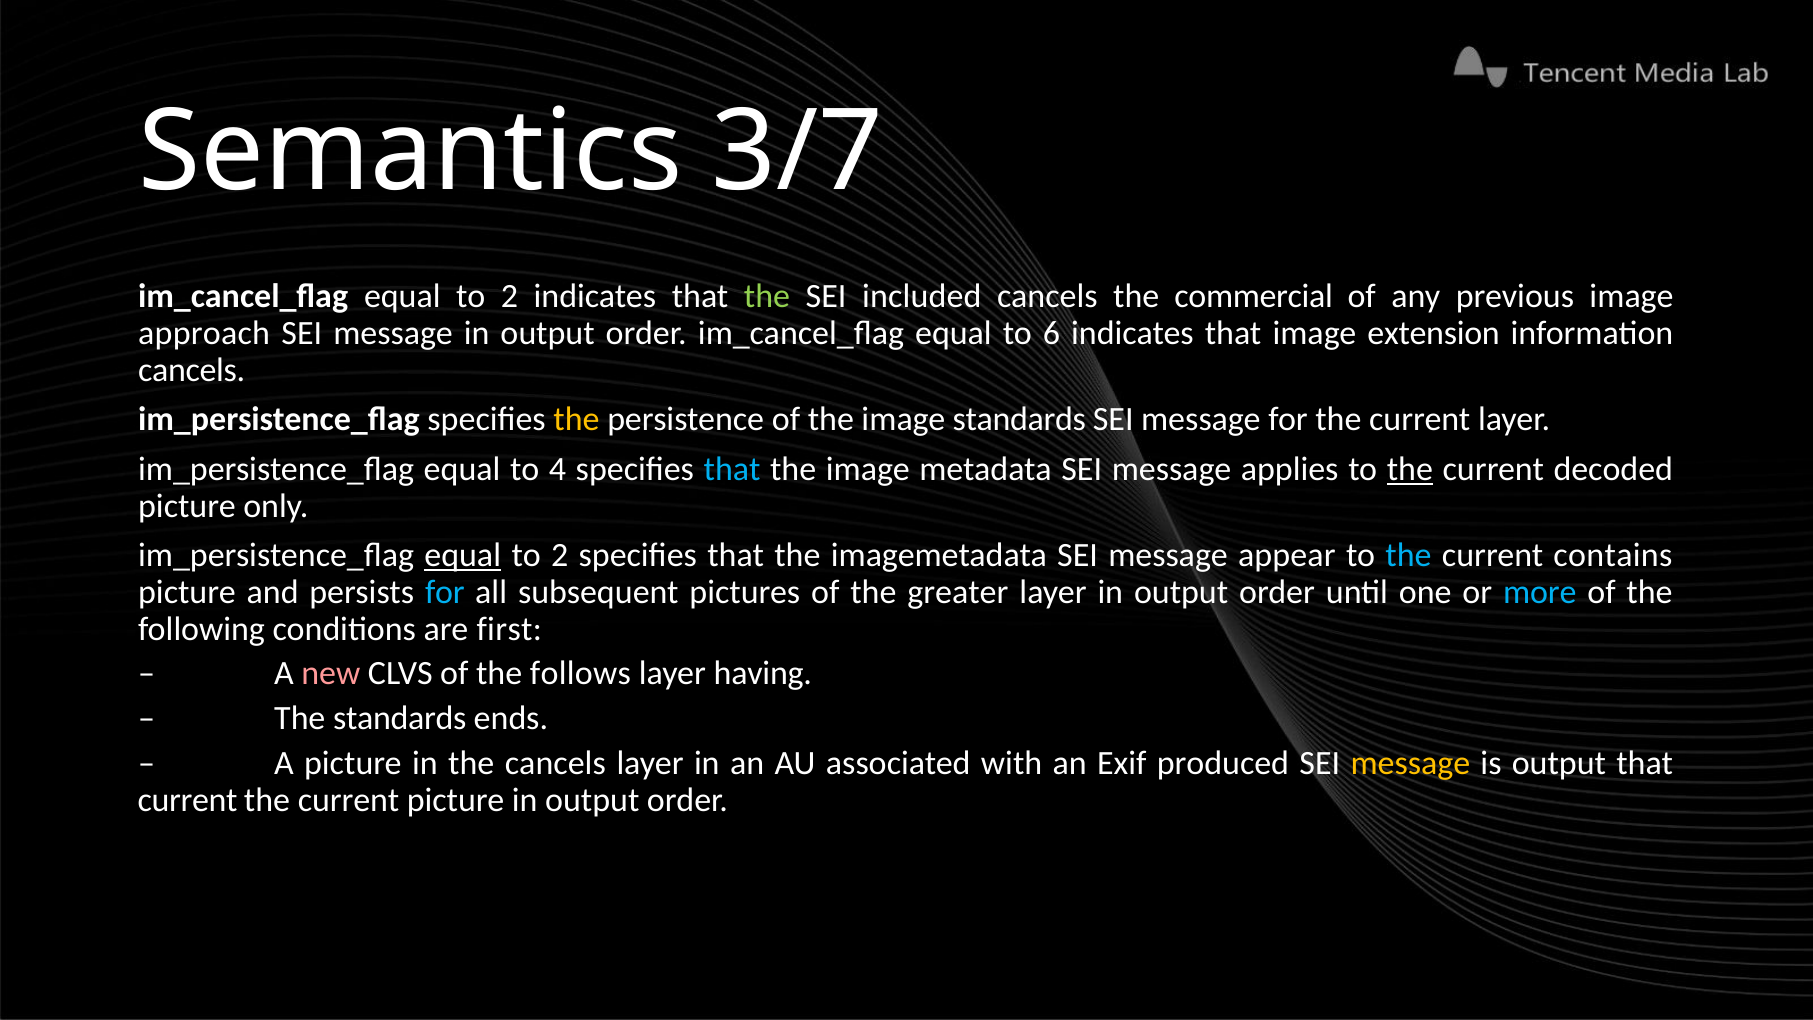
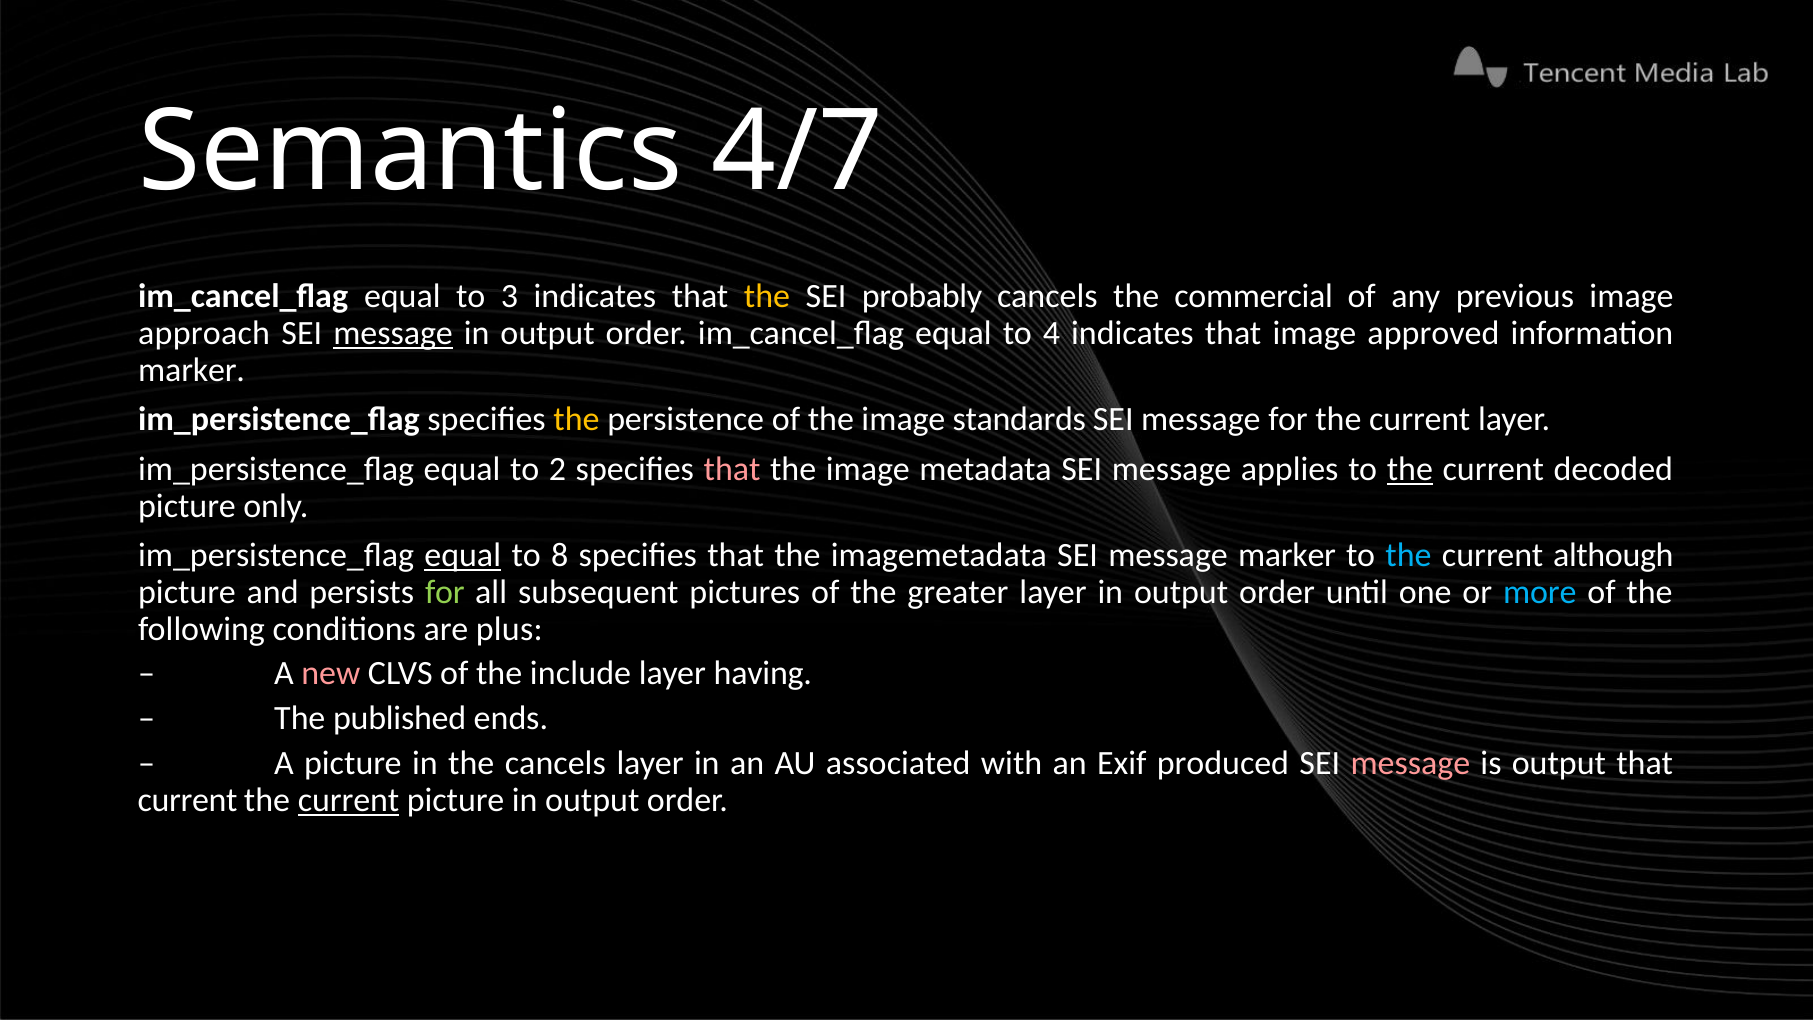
3/7: 3/7 -> 4/7
im_cancel_flag equal to 2: 2 -> 3
the at (767, 296) colour: light green -> yellow
included: included -> probably
message at (393, 333) underline: none -> present
6: 6 -> 4
extension: extension -> approved
cancels at (192, 370): cancels -> marker
4: 4 -> 2
that at (732, 469) colour: light blue -> pink
2 at (560, 555): 2 -> 8
message appear: appear -> marker
contains: contains -> although
for at (445, 592) colour: light blue -> light green
first: first -> plus
follows: follows -> include
The standards: standards -> published
message at (1410, 763) colour: yellow -> pink
current at (349, 800) underline: none -> present
